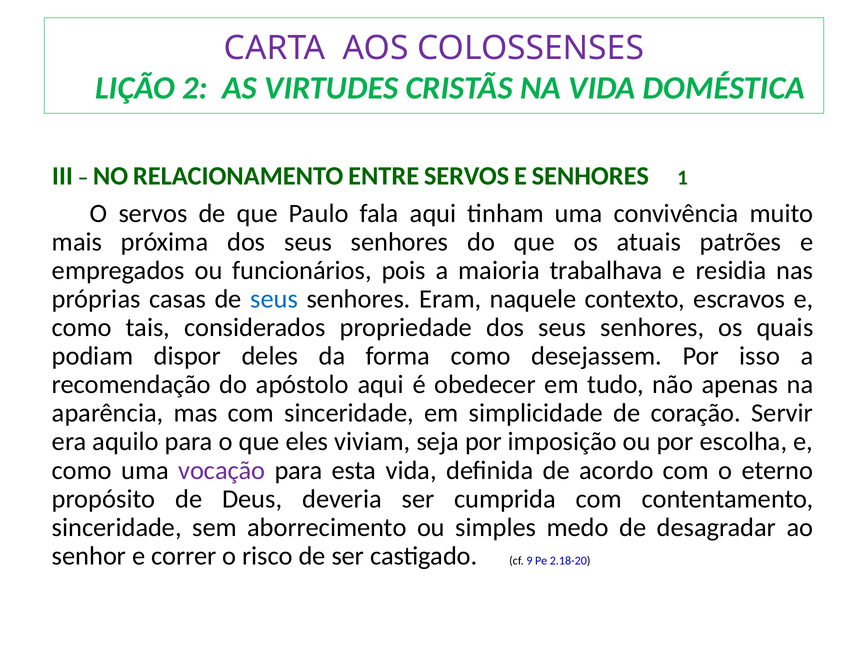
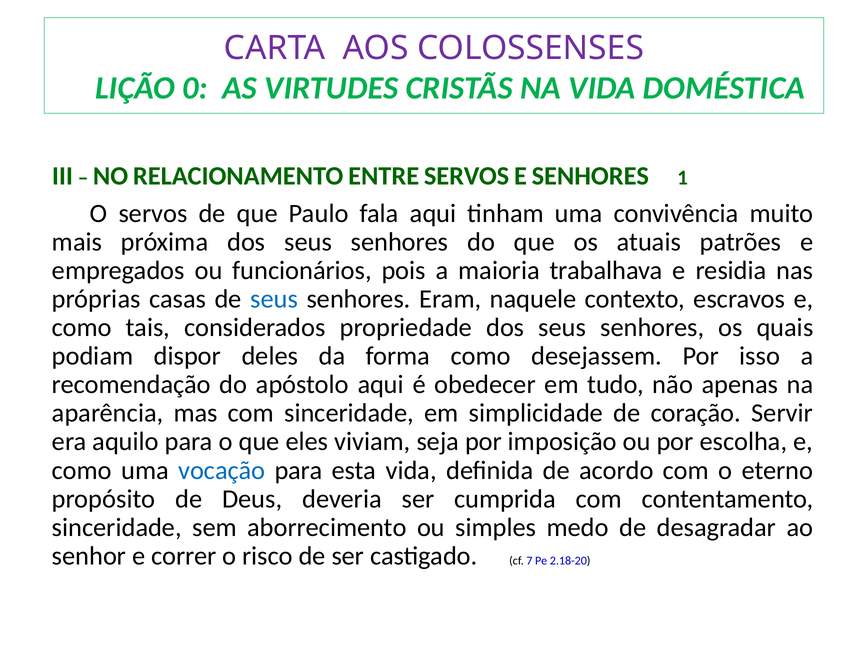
2: 2 -> 0
vocação colour: purple -> blue
9: 9 -> 7
